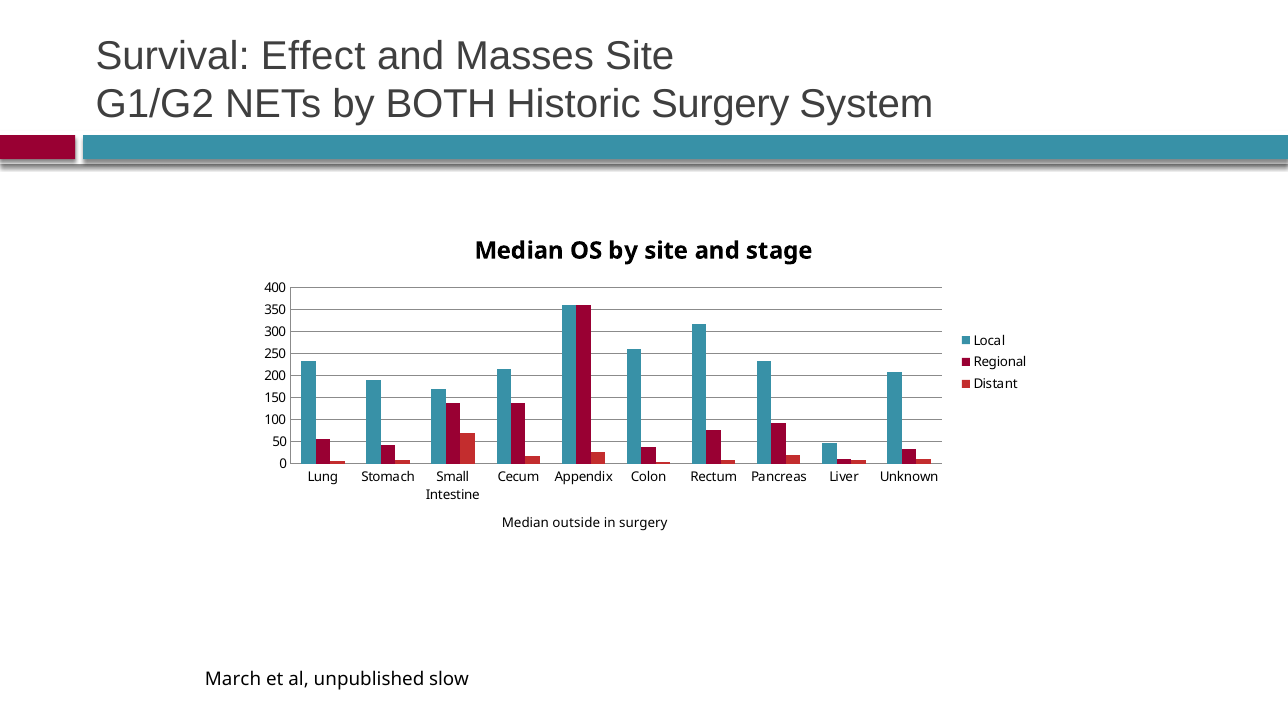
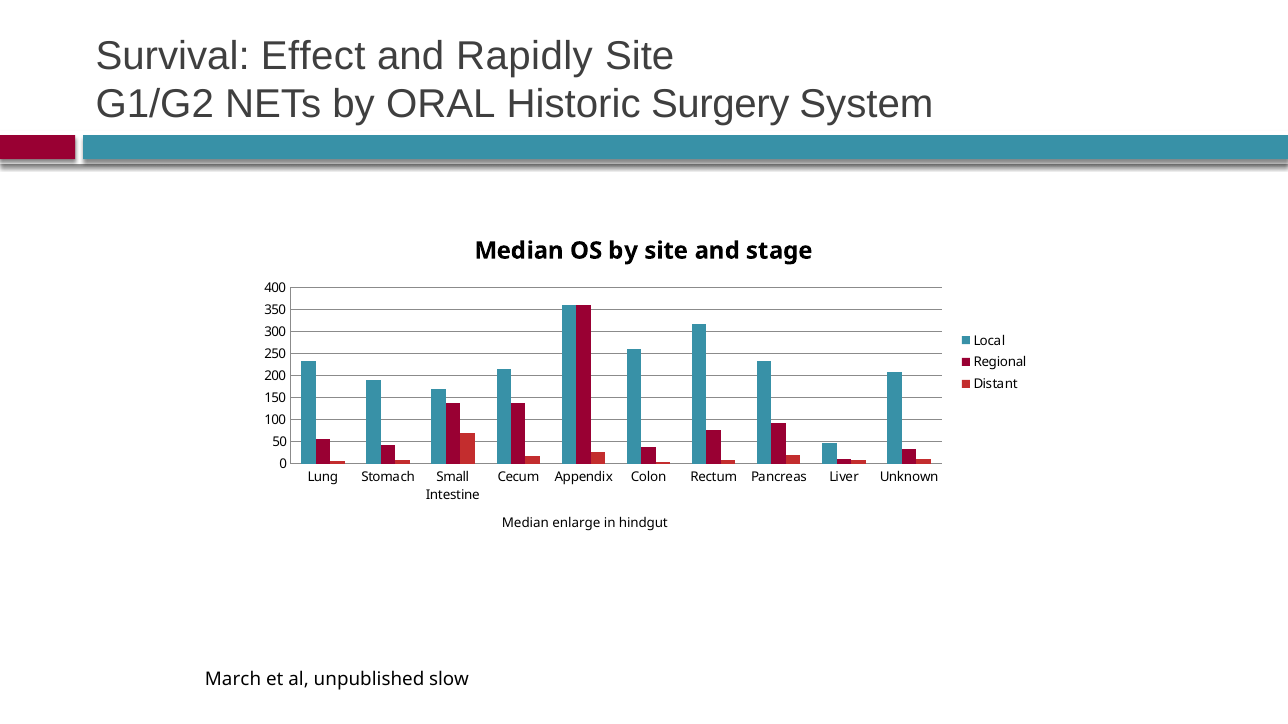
Masses: Masses -> Rapidly
BOTH: BOTH -> ORAL
outside: outside -> enlarge
in surgery: surgery -> hindgut
